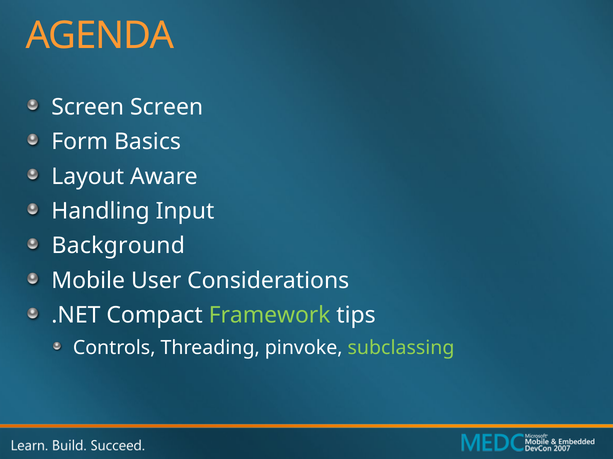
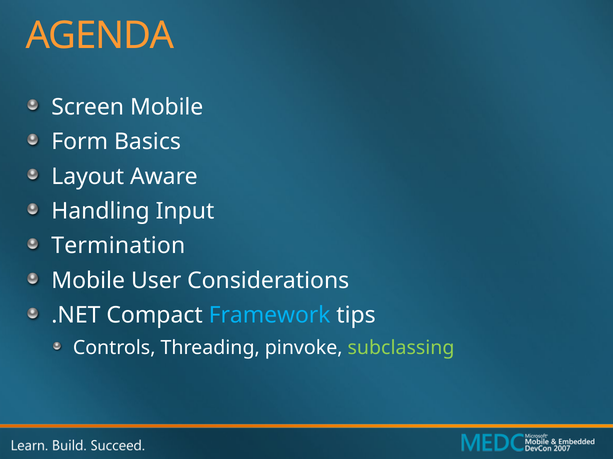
Screen Screen: Screen -> Mobile
Background: Background -> Termination
Framework colour: light green -> light blue
